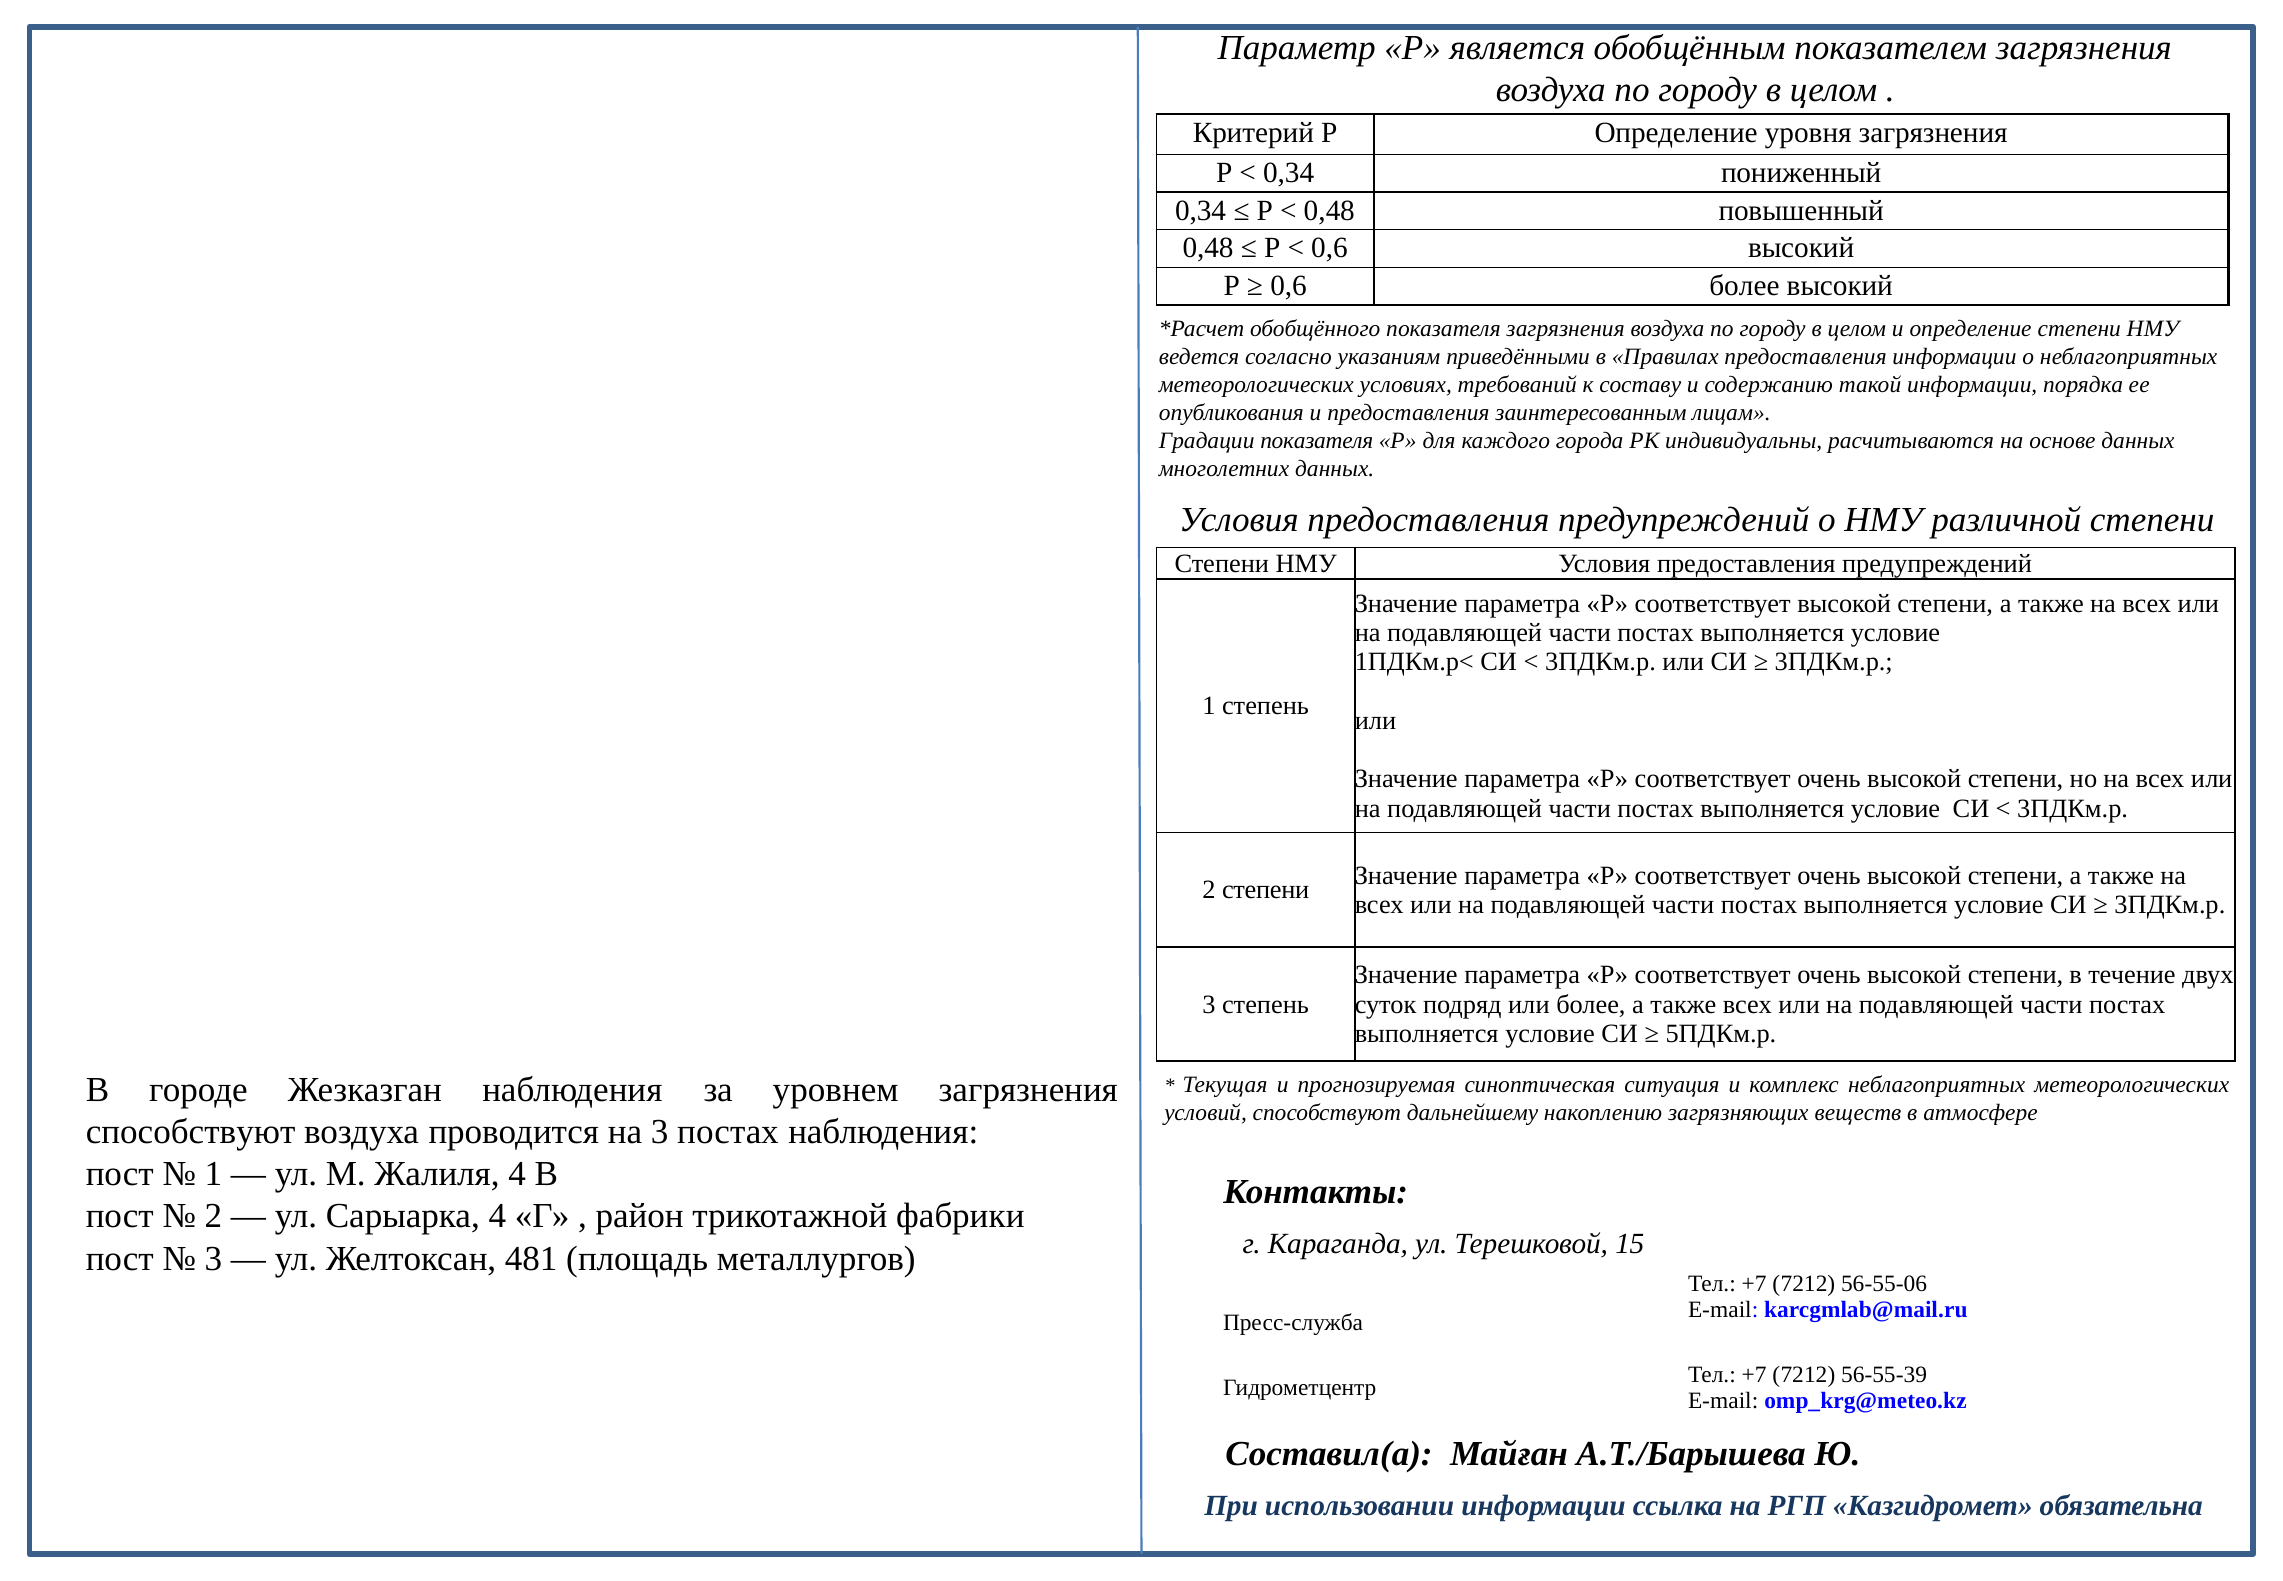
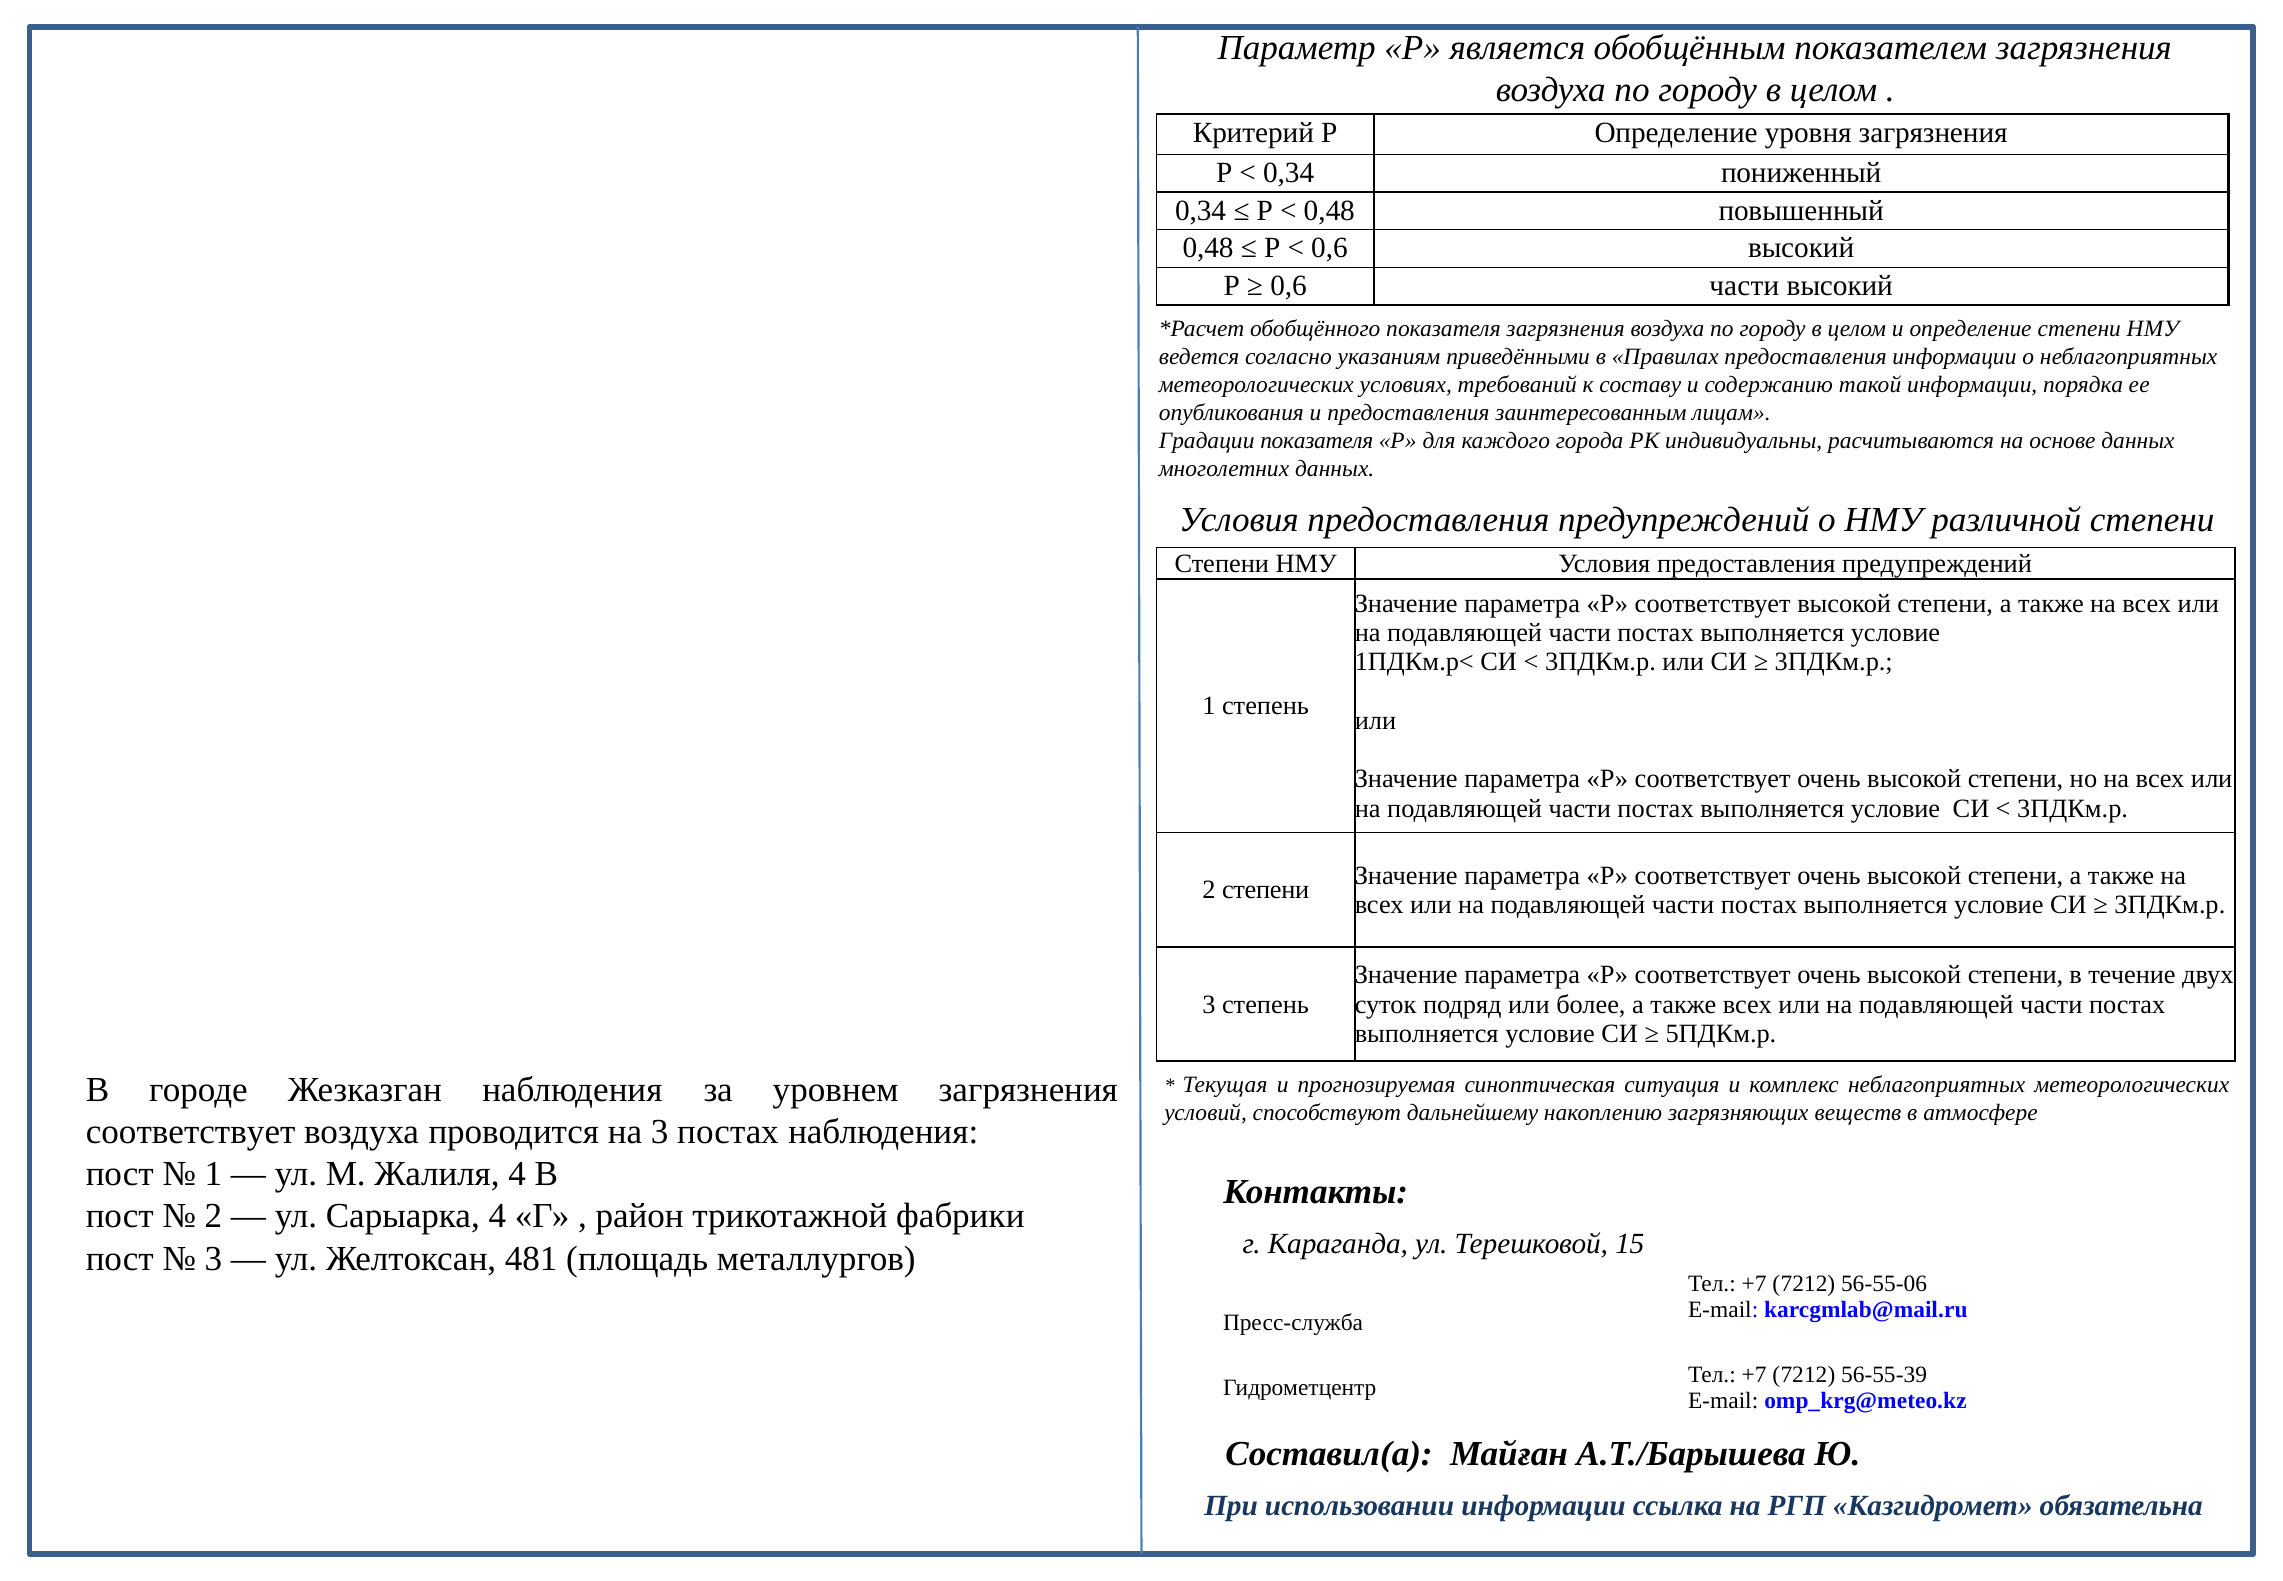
0,6 более: более -> части
способствуют at (191, 1132): способствуют -> соответствует
